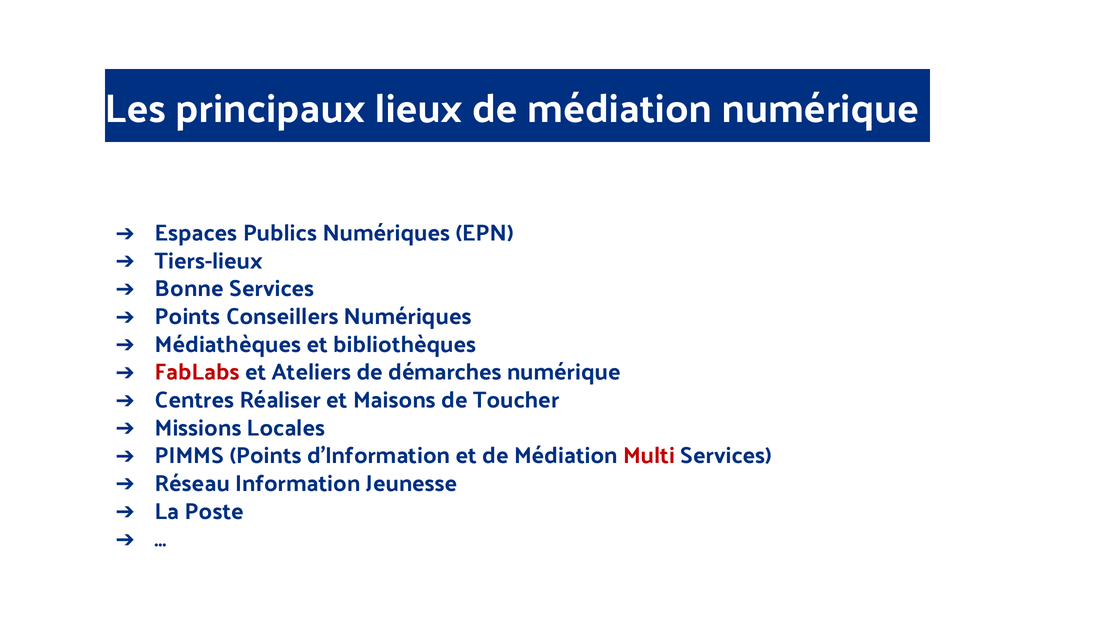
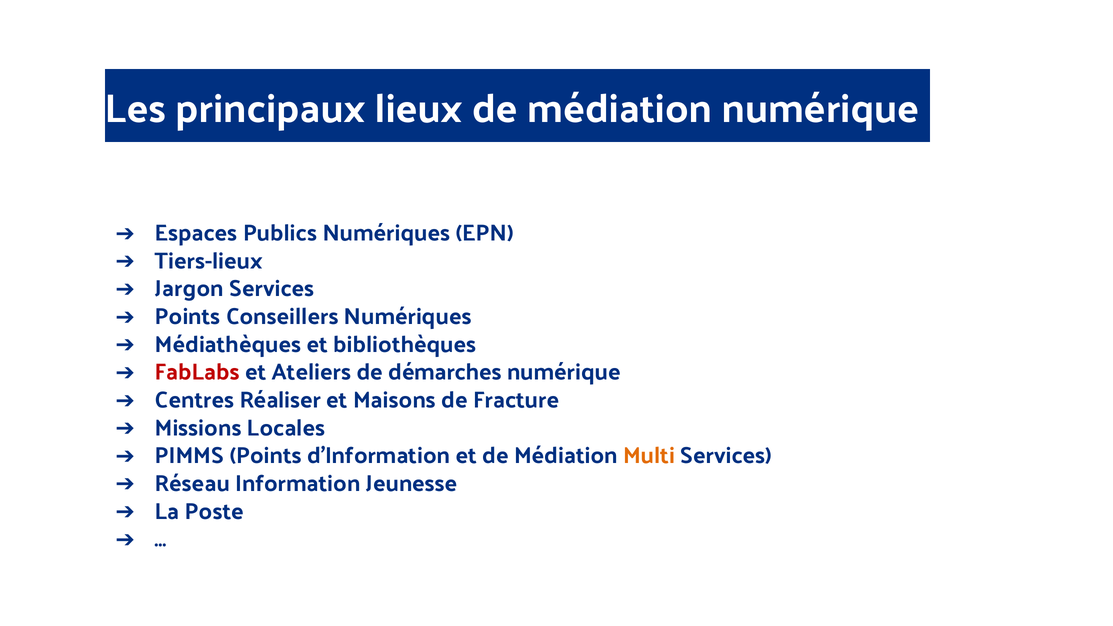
Bonne: Bonne -> Jargon
Toucher: Toucher -> Fracture
Multi colour: red -> orange
